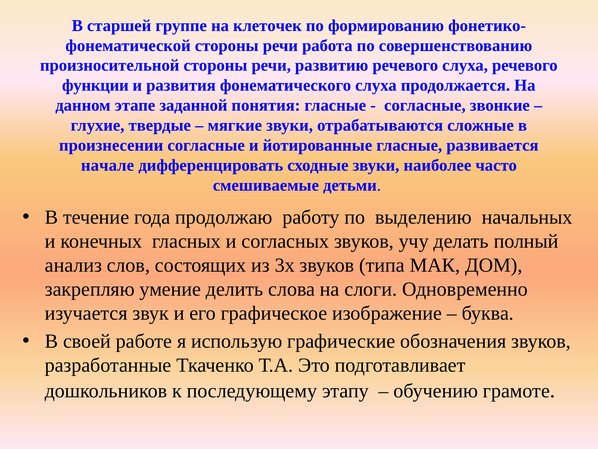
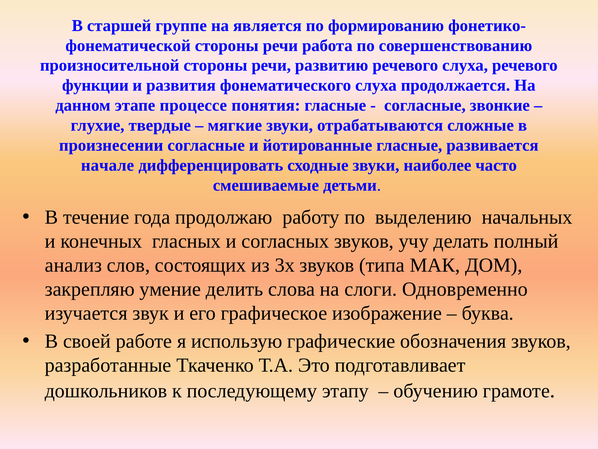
клеточек: клеточек -> является
заданной: заданной -> процессе
